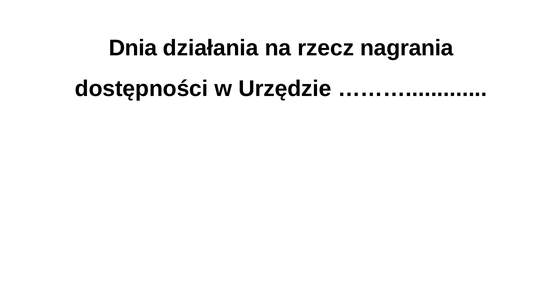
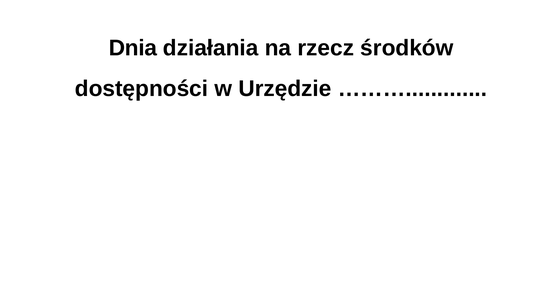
nagrania: nagrania -> środków
